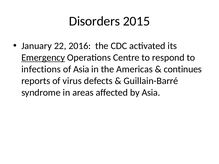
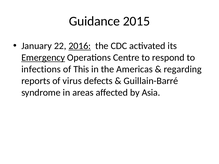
Disorders: Disorders -> Guidance
2016 underline: none -> present
of Asia: Asia -> This
continues: continues -> regarding
